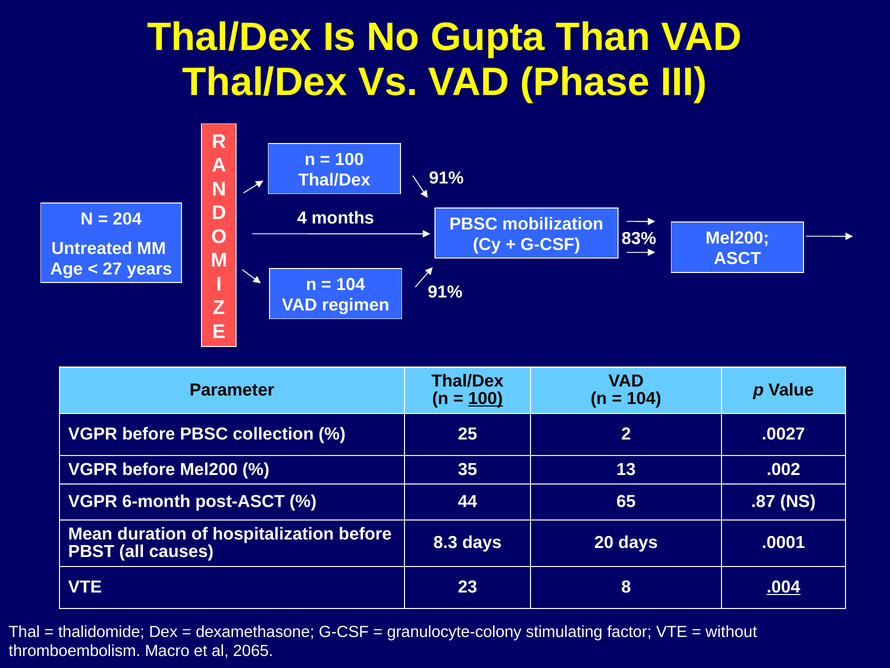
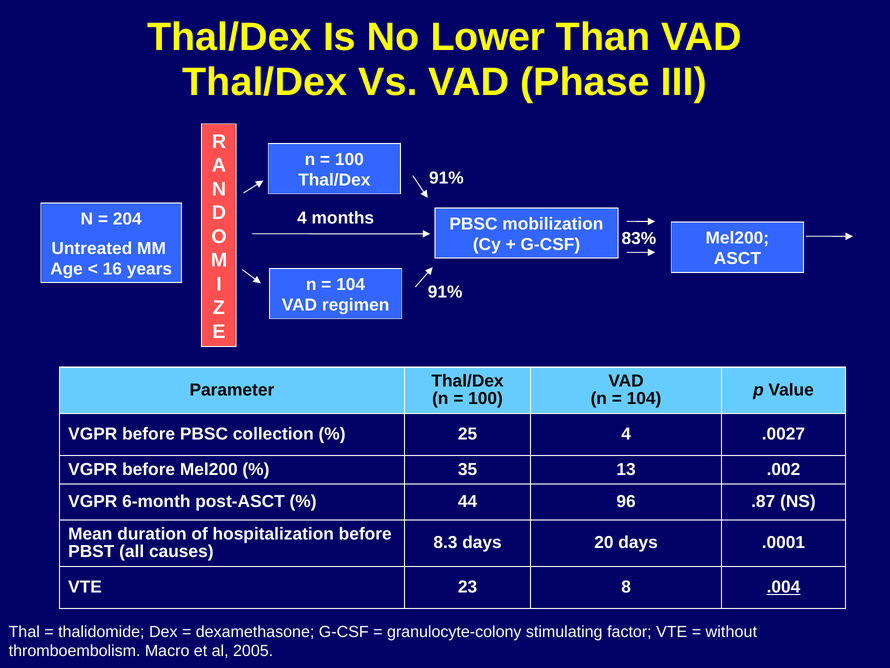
Gupta: Gupta -> Lower
27: 27 -> 16
100 at (486, 398) underline: present -> none
25 2: 2 -> 4
65: 65 -> 96
2065: 2065 -> 2005
